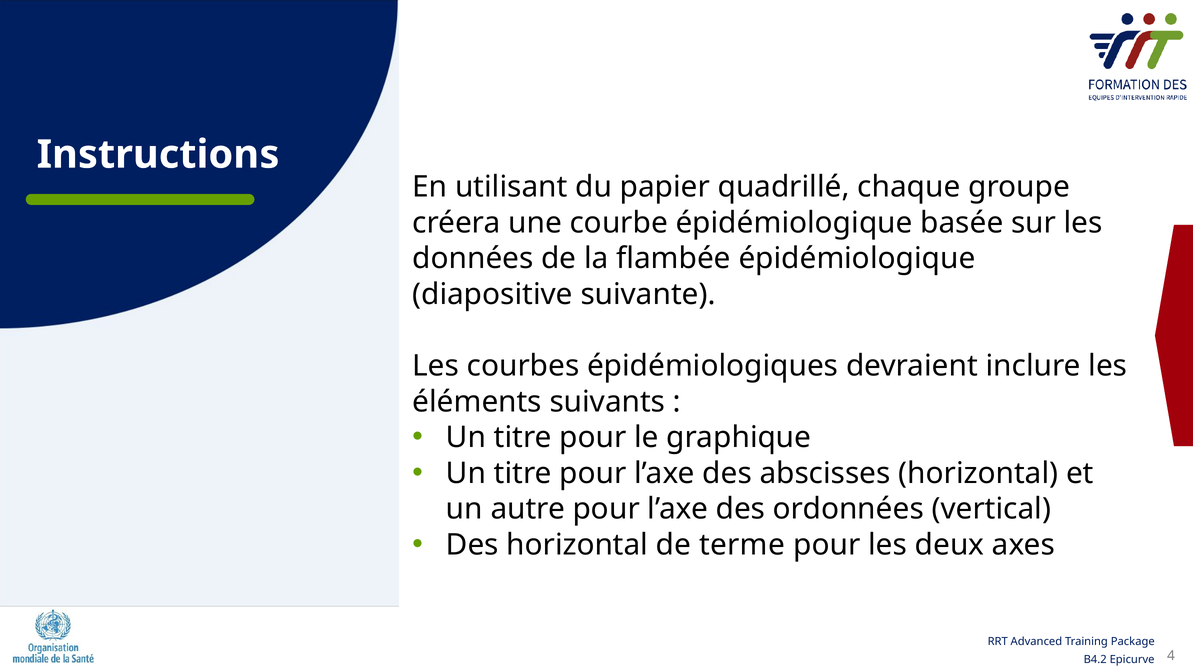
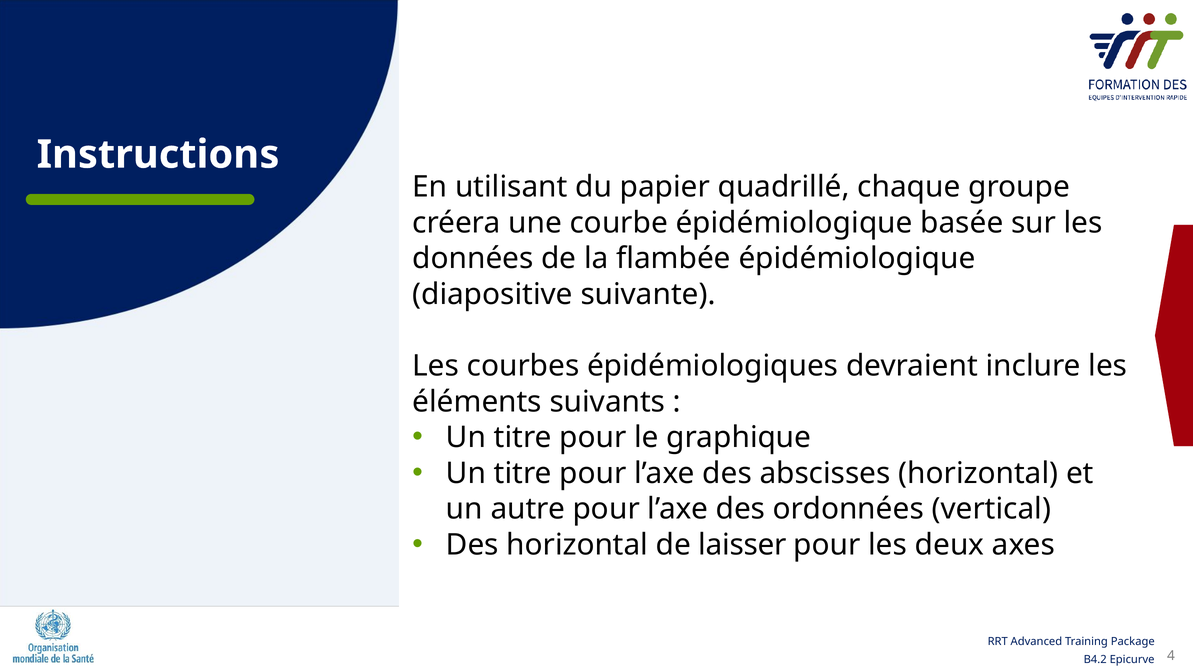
terme: terme -> laisser
